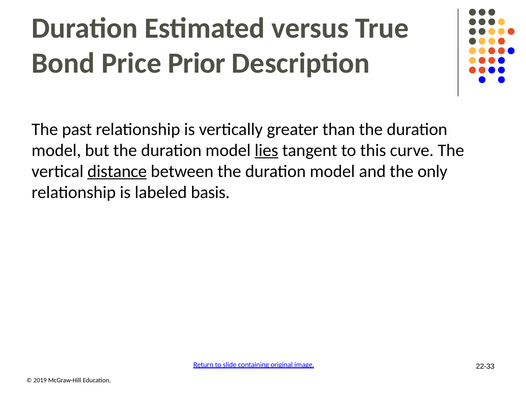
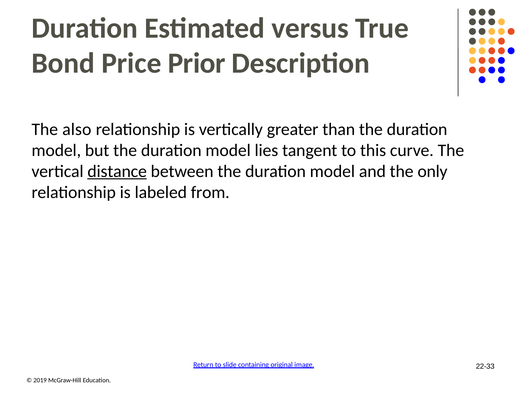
past: past -> also
lies underline: present -> none
basis: basis -> from
